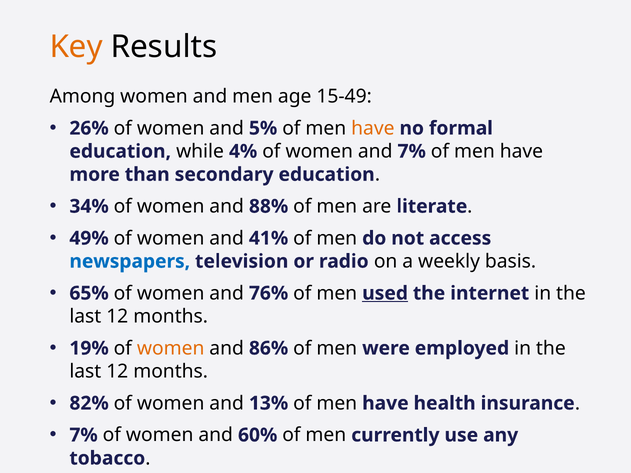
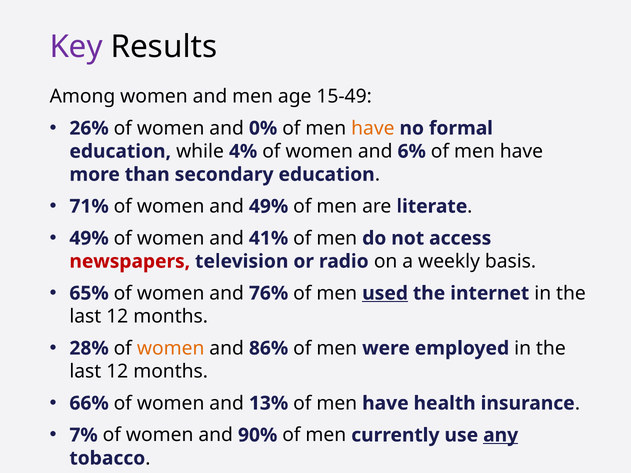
Key colour: orange -> purple
5%: 5% -> 0%
and 7%: 7% -> 6%
34%: 34% -> 71%
and 88%: 88% -> 49%
newspapers colour: blue -> red
19%: 19% -> 28%
82%: 82% -> 66%
60%: 60% -> 90%
any underline: none -> present
